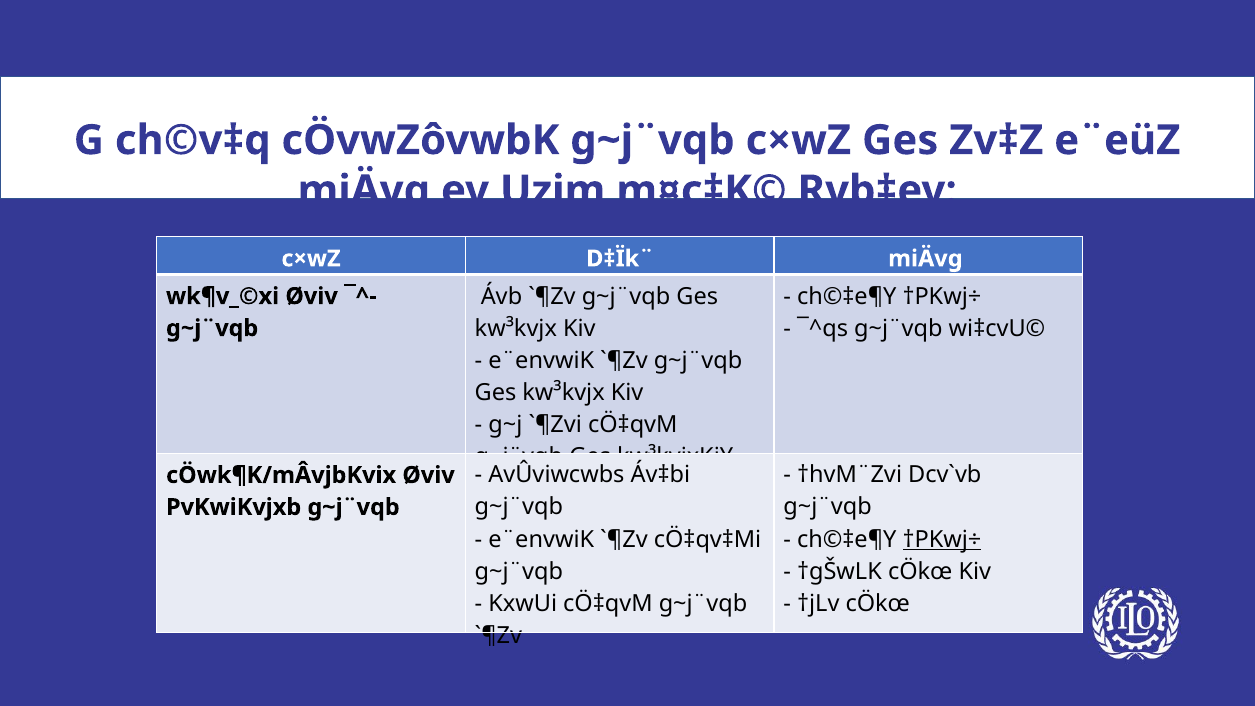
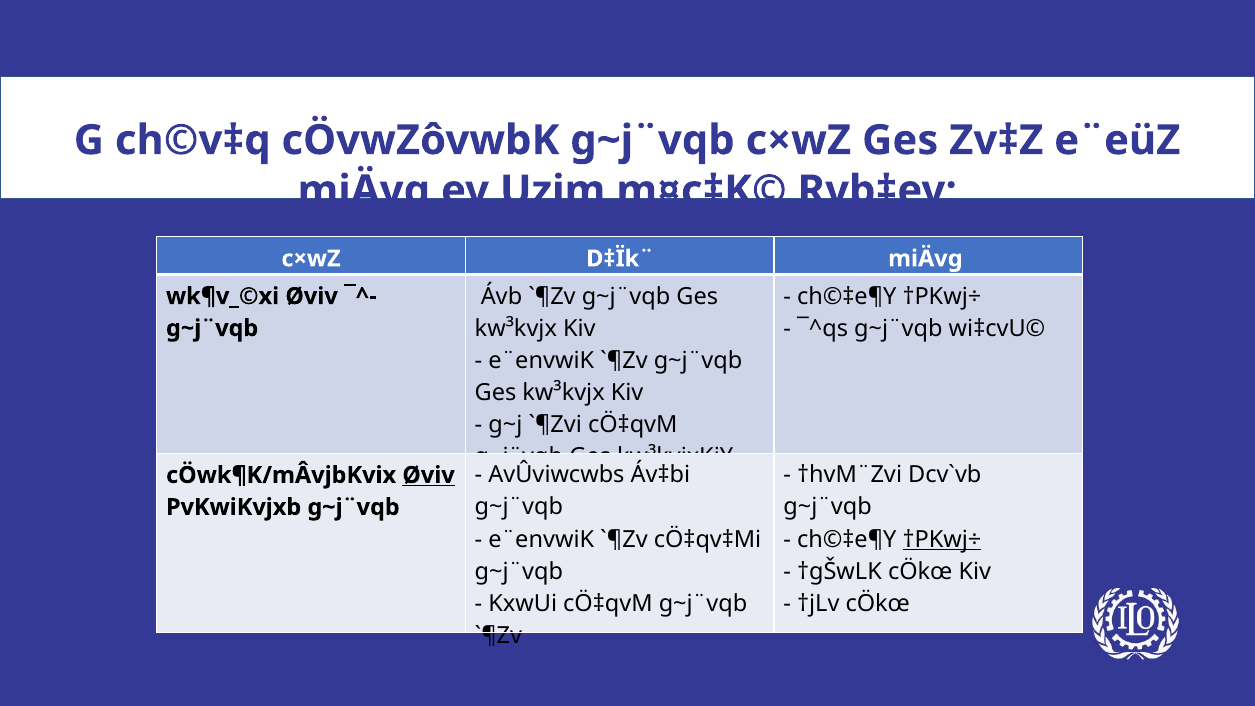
Øviv at (428, 475) underline: none -> present
